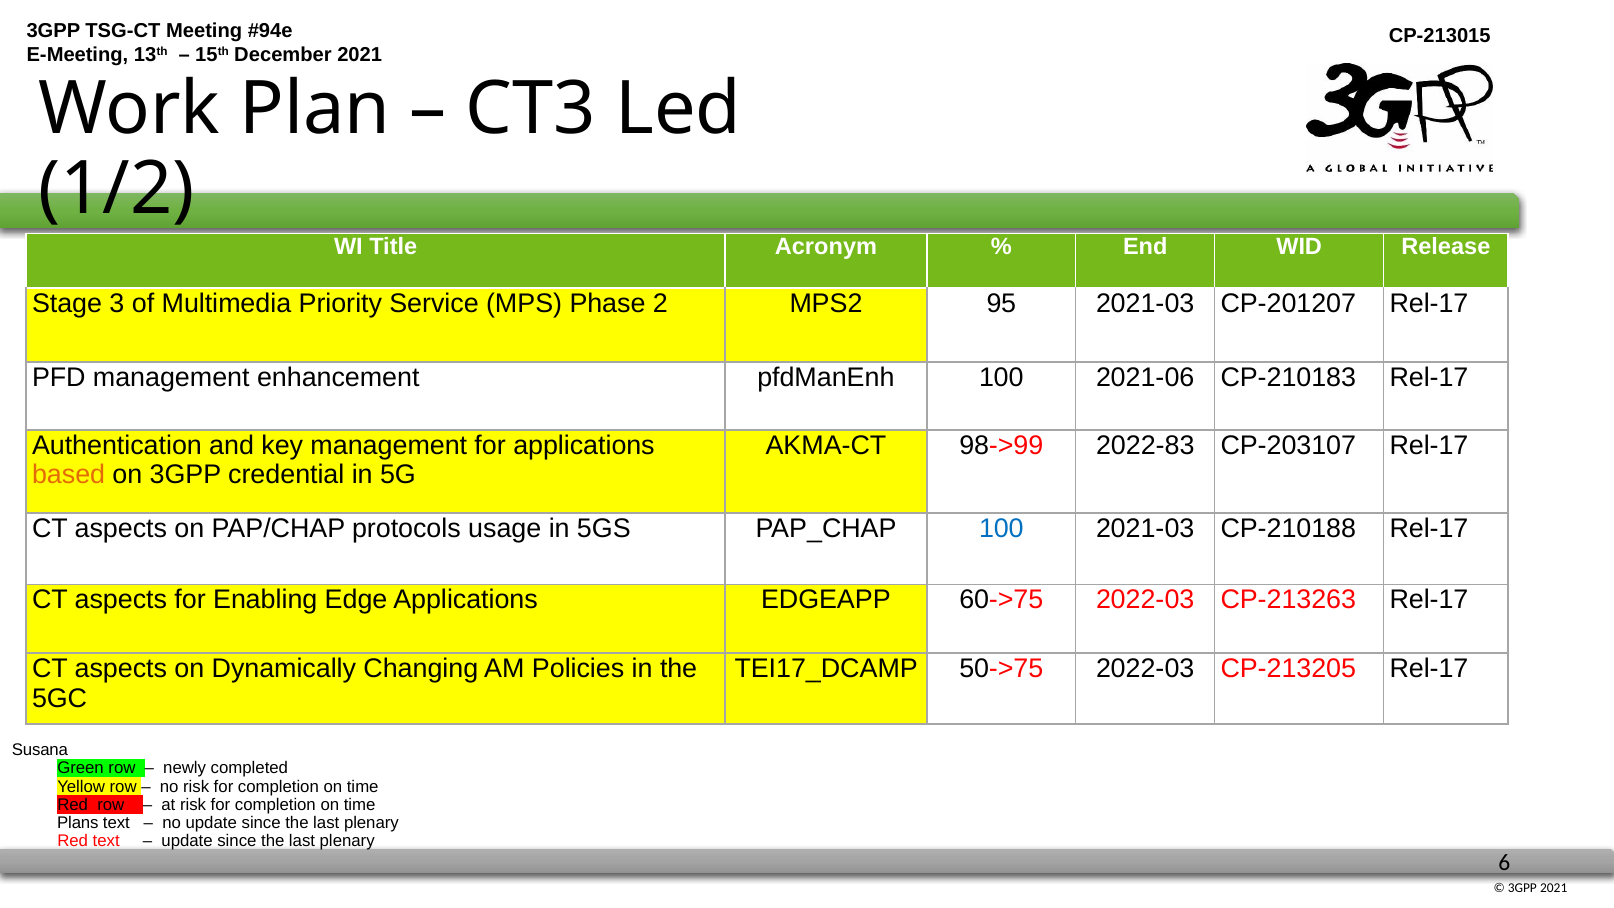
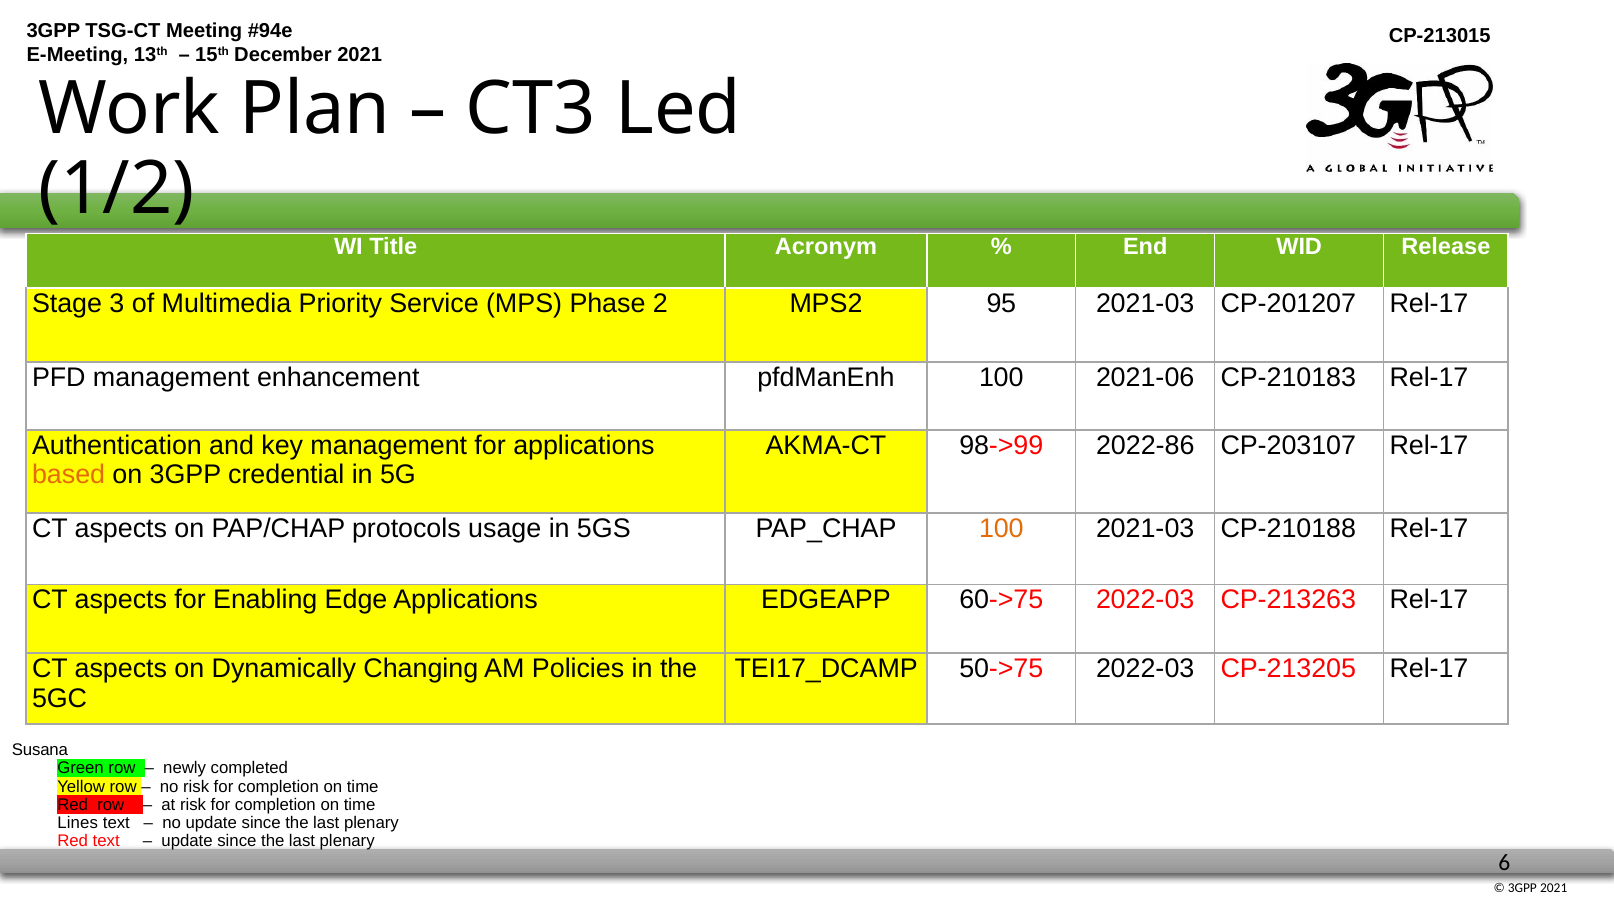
2022-83: 2022-83 -> 2022-86
100 at (1001, 528) colour: blue -> orange
Plans: Plans -> Lines
